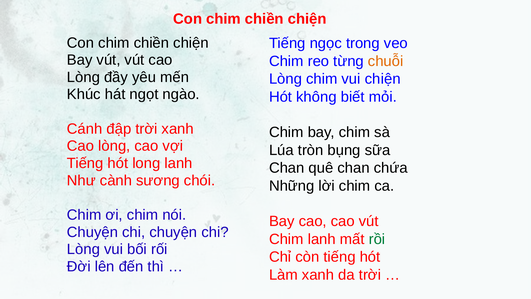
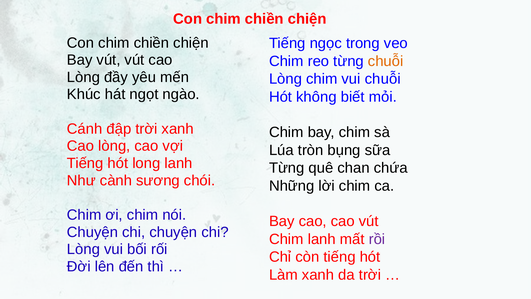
vui chiện: chiện -> chuỗi
Chan at (287, 168): Chan -> Từng
rồi colour: green -> purple
